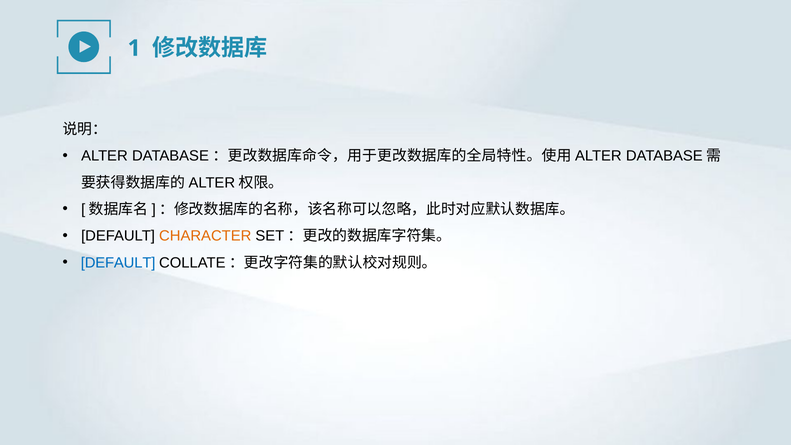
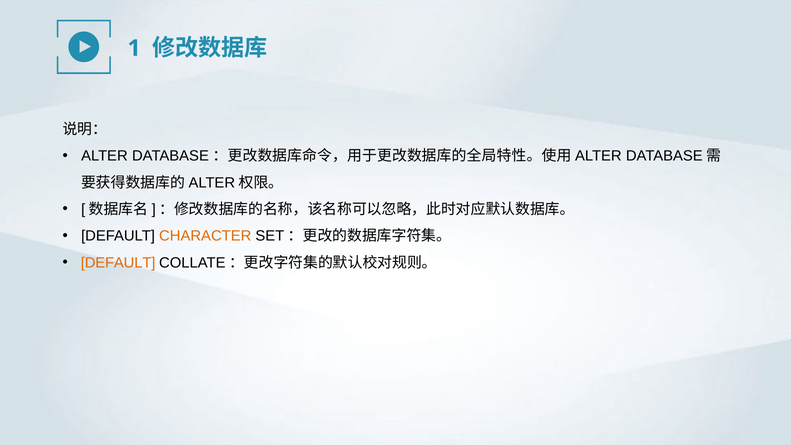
DEFAULT at (118, 263) colour: blue -> orange
